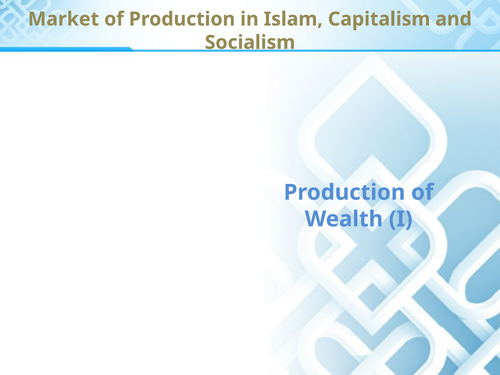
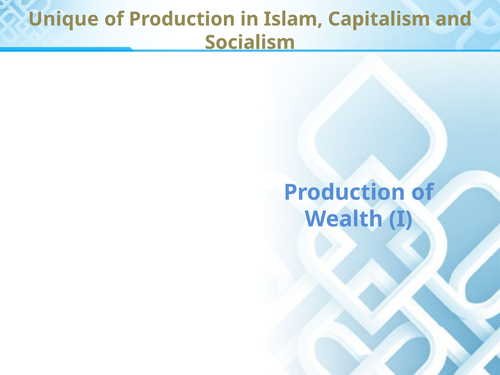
Market: Market -> Unique
